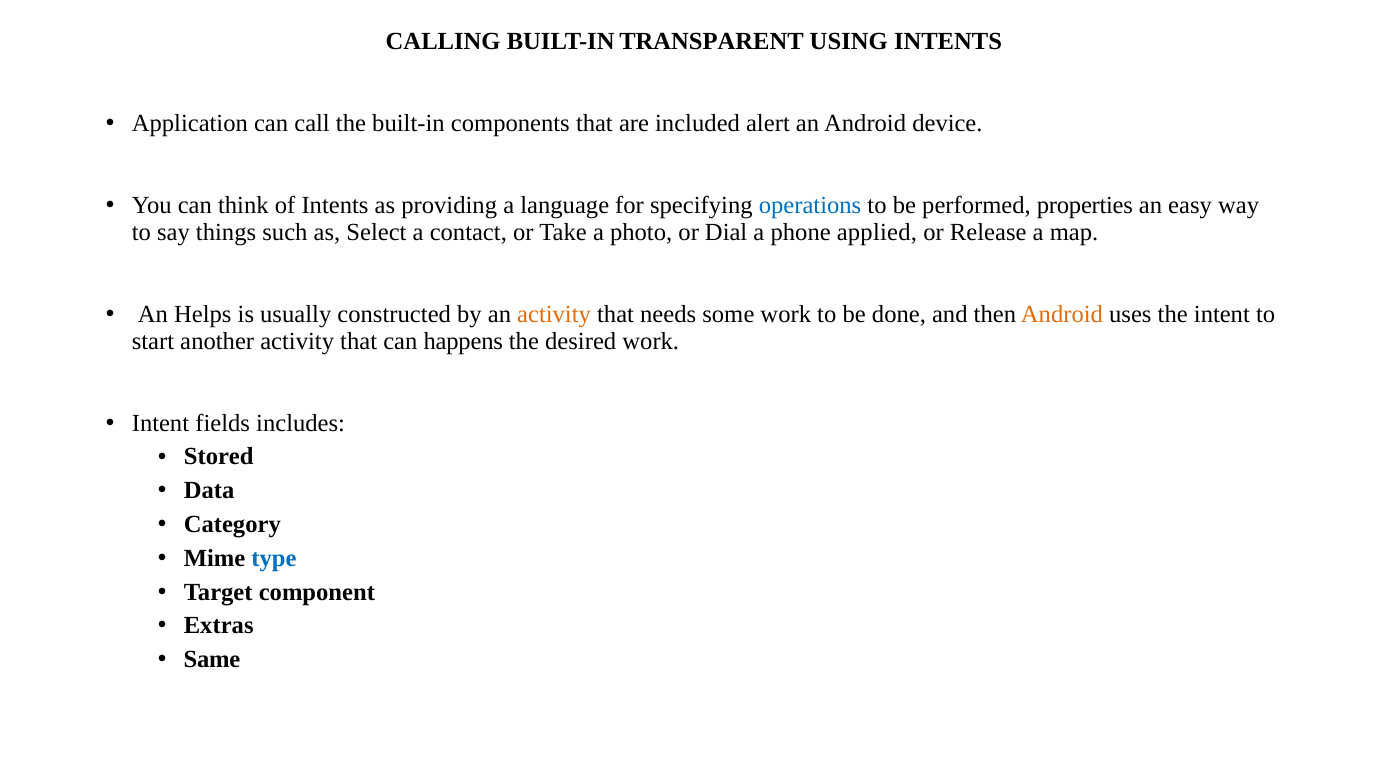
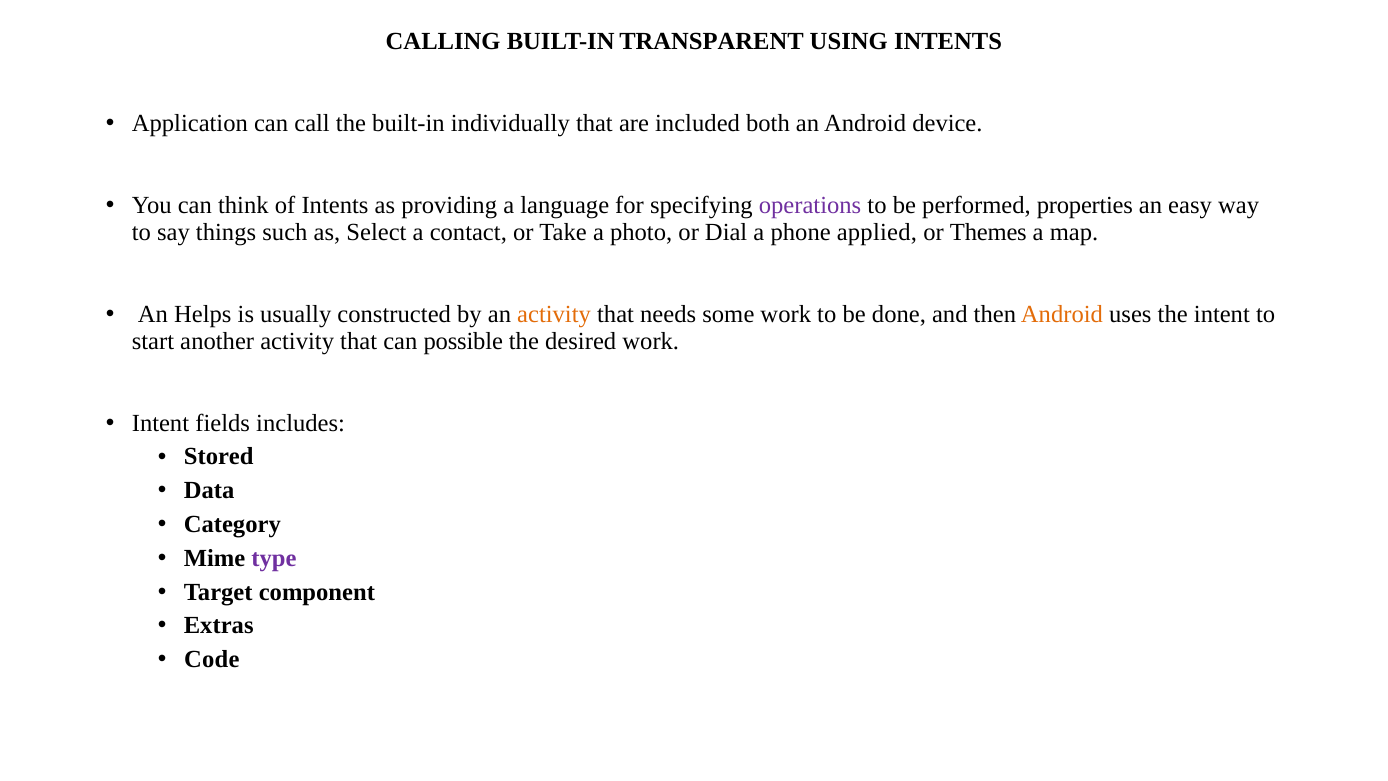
components: components -> individually
alert: alert -> both
operations colour: blue -> purple
Release: Release -> Themes
happens: happens -> possible
type colour: blue -> purple
Same: Same -> Code
